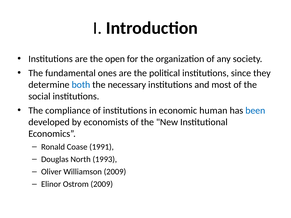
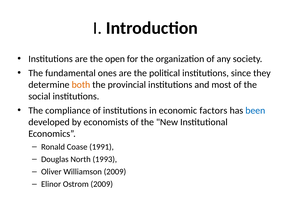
both colour: blue -> orange
necessary: necessary -> provincial
human: human -> factors
